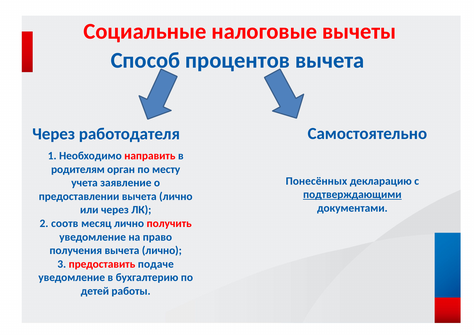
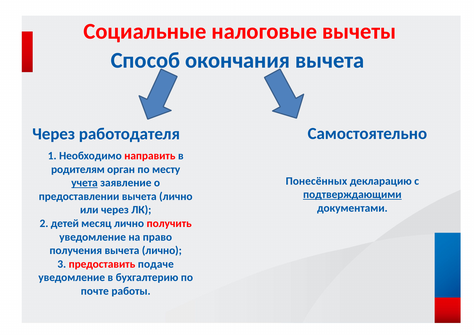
процентов: процентов -> окончания
учета underline: none -> present
соотв: соотв -> детей
детей: детей -> почте
